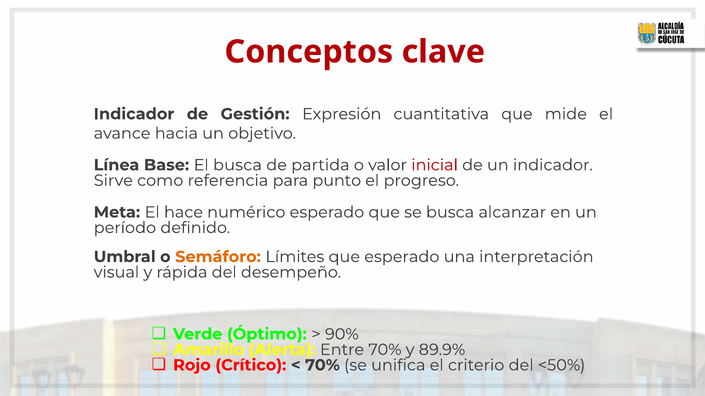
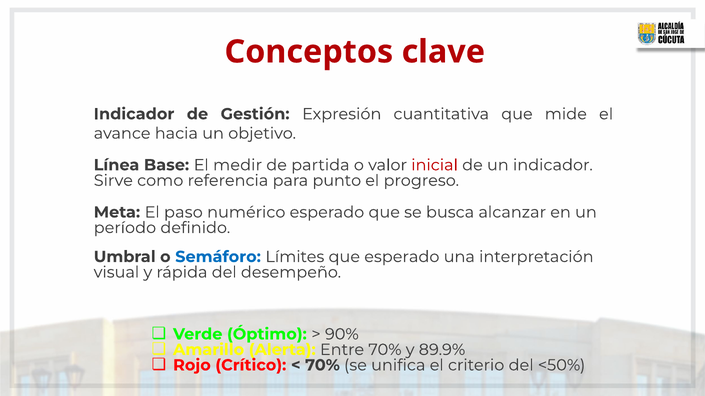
El busca: busca -> medir
hace: hace -> paso
Semáforo colour: orange -> blue
